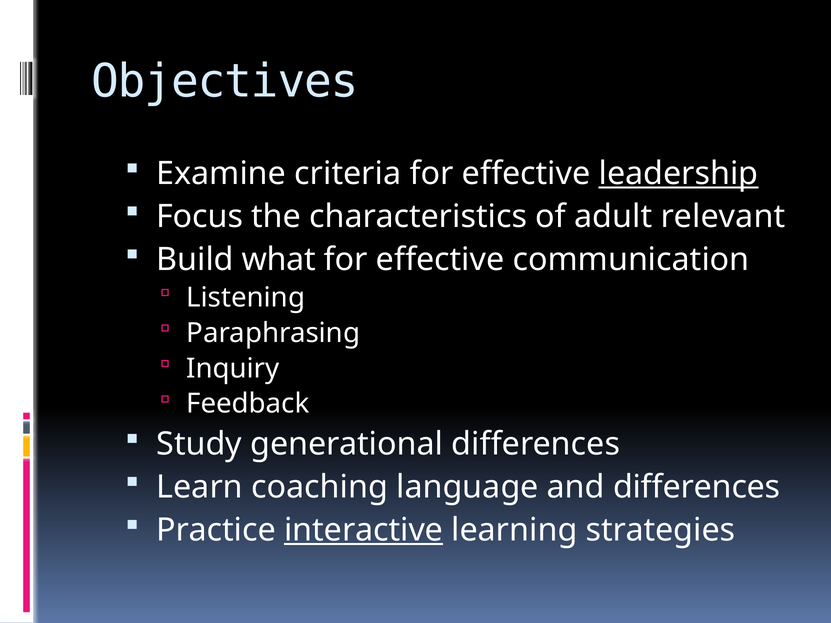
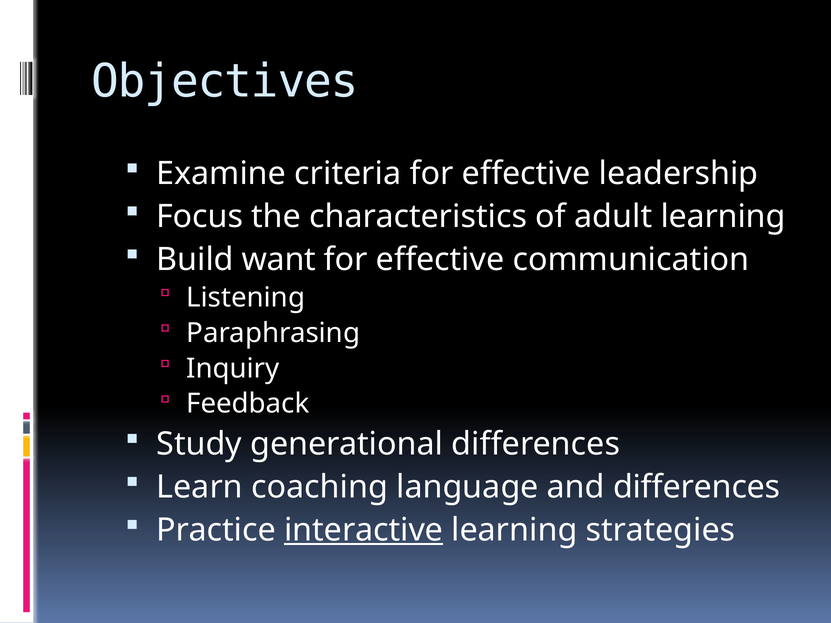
leadership underline: present -> none
adult relevant: relevant -> learning
what: what -> want
